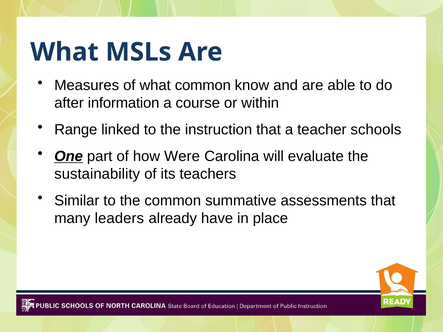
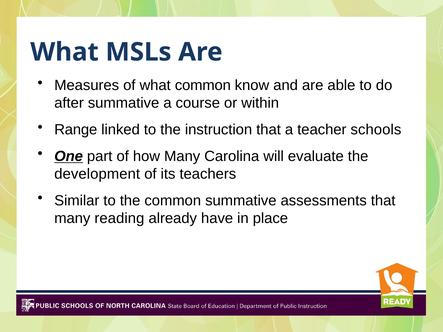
after information: information -> summative
how Were: Were -> Many
sustainability: sustainability -> development
leaders: leaders -> reading
